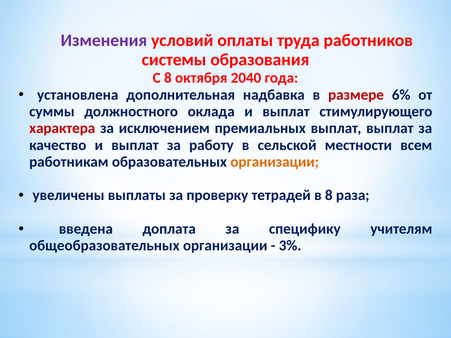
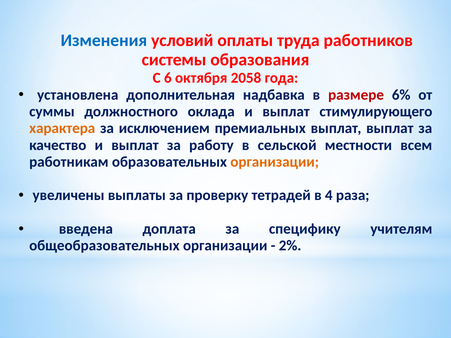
Изменения colour: purple -> blue
С 8: 8 -> 6
2040: 2040 -> 2058
характера colour: red -> orange
в 8: 8 -> 4
3%: 3% -> 2%
